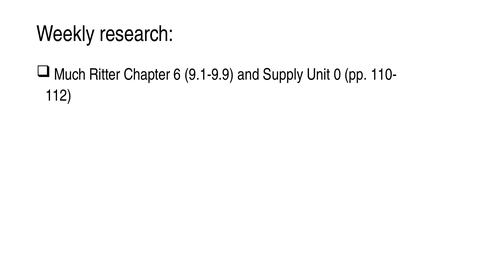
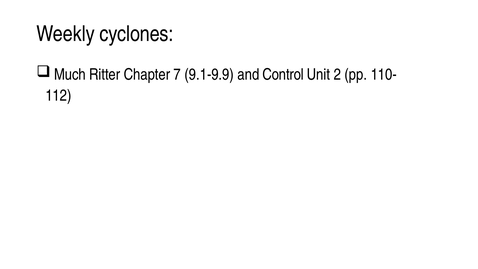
research: research -> cyclones
6: 6 -> 7
Supply: Supply -> Control
0: 0 -> 2
